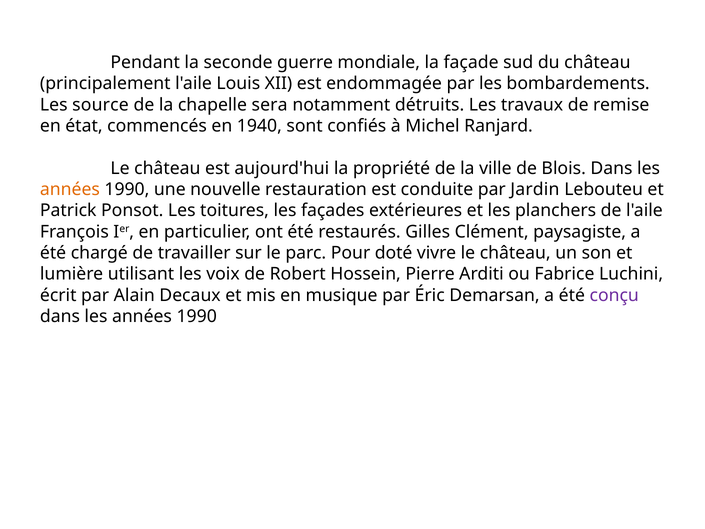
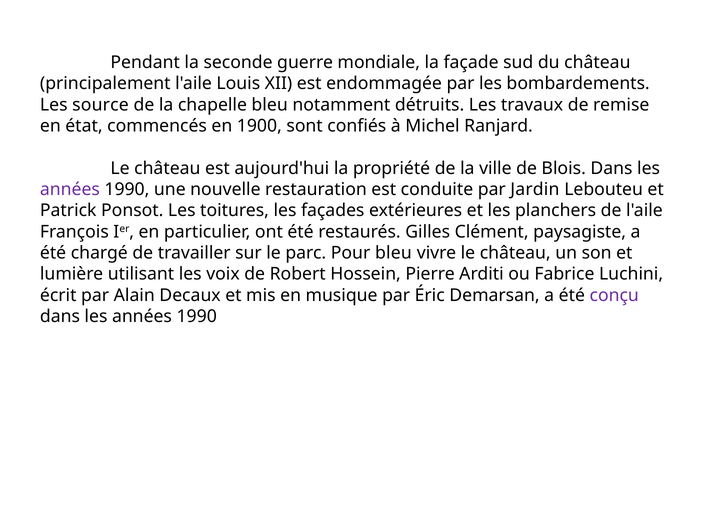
chapelle sera: sera -> bleu
1940: 1940 -> 1900
années at (70, 189) colour: orange -> purple
Pour doté: doté -> bleu
